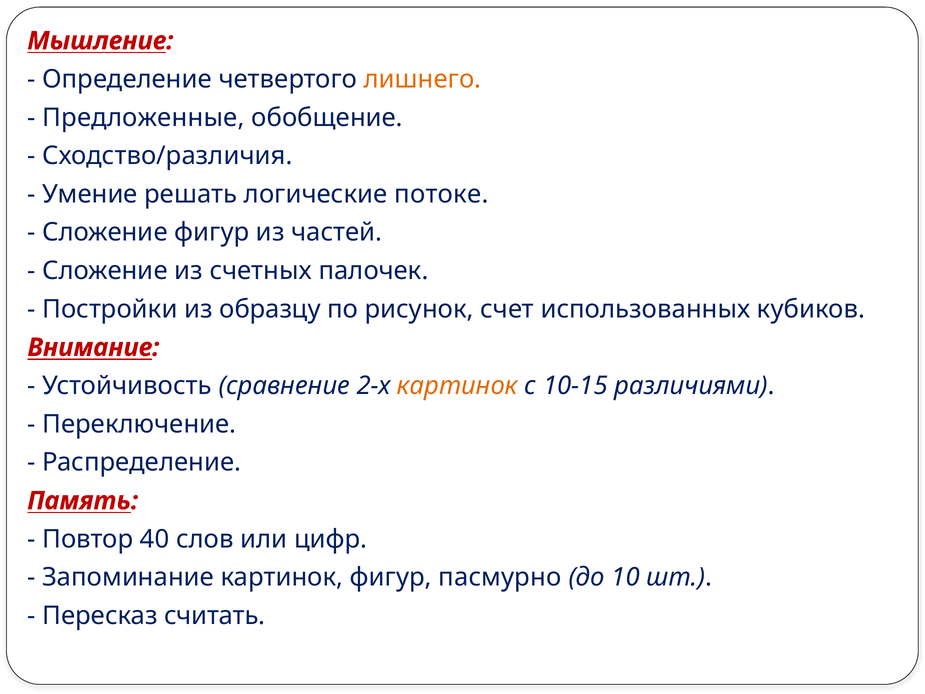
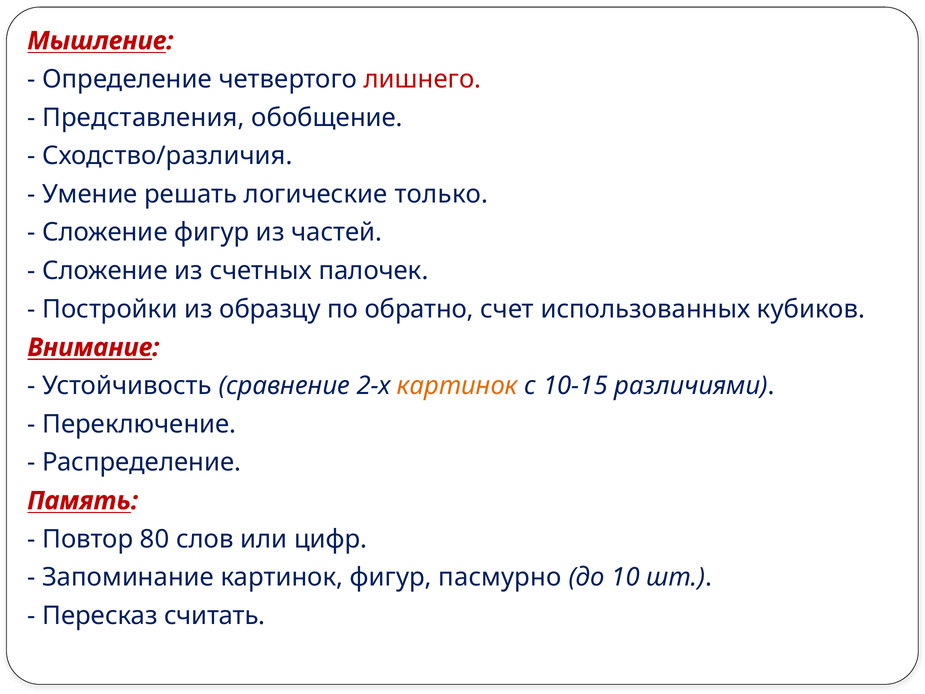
лишнего colour: orange -> red
Предложенные: Предложенные -> Представления
потоке: потоке -> только
рисунок: рисунок -> обратно
40: 40 -> 80
